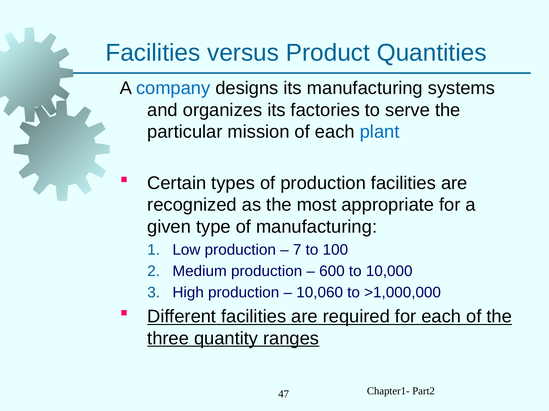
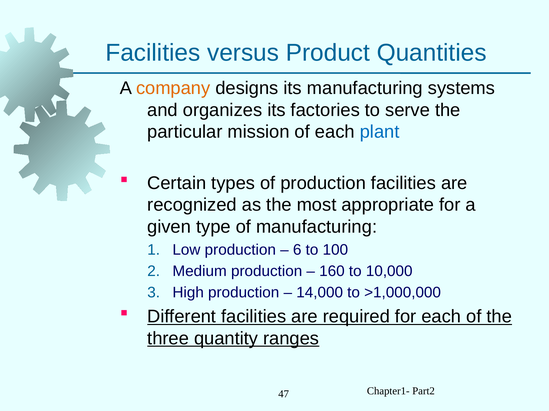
company colour: blue -> orange
7: 7 -> 6
600: 600 -> 160
10,060: 10,060 -> 14,000
